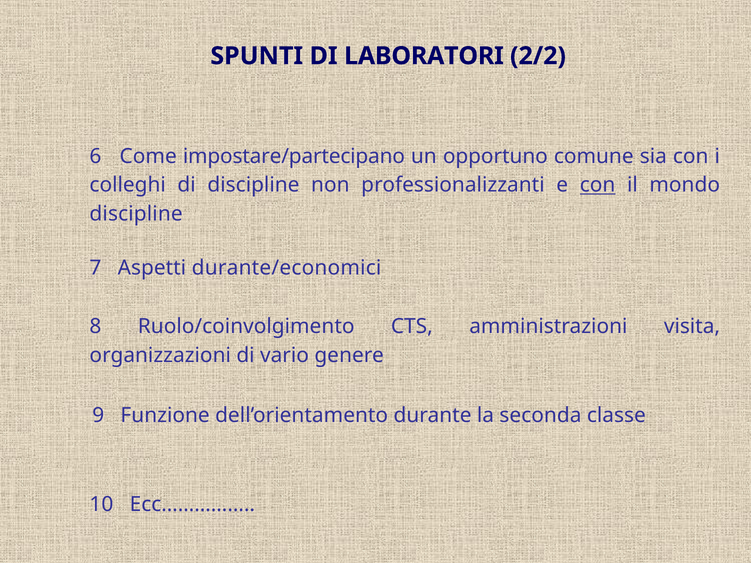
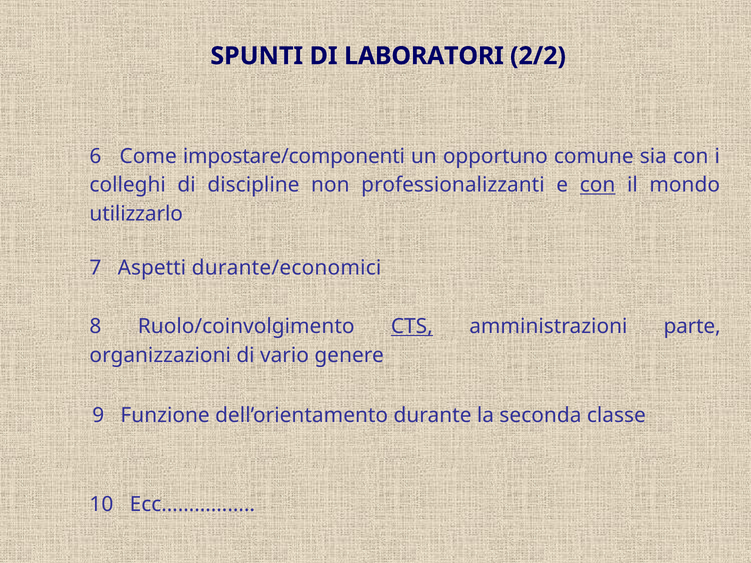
impostare/partecipano: impostare/partecipano -> impostare/componenti
discipline at (136, 214): discipline -> utilizzarlo
CTS underline: none -> present
visita: visita -> parte
